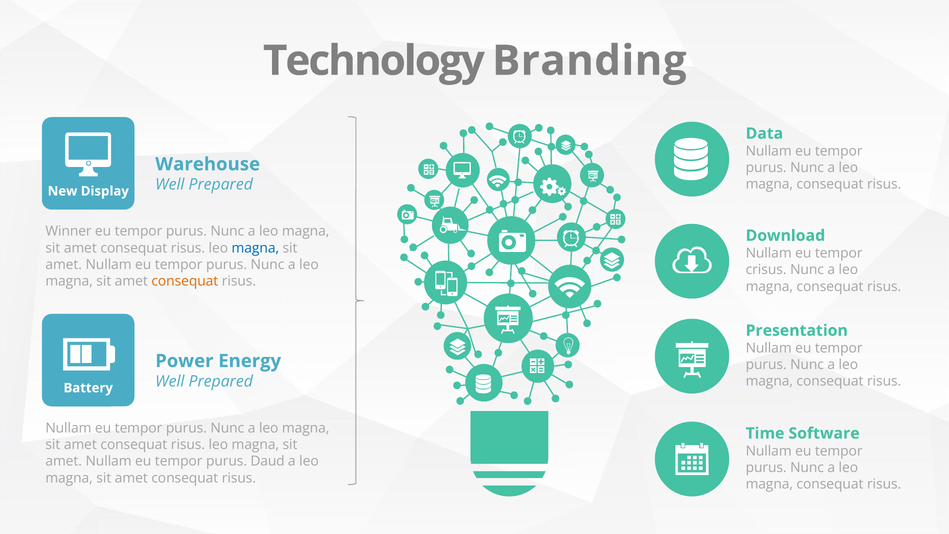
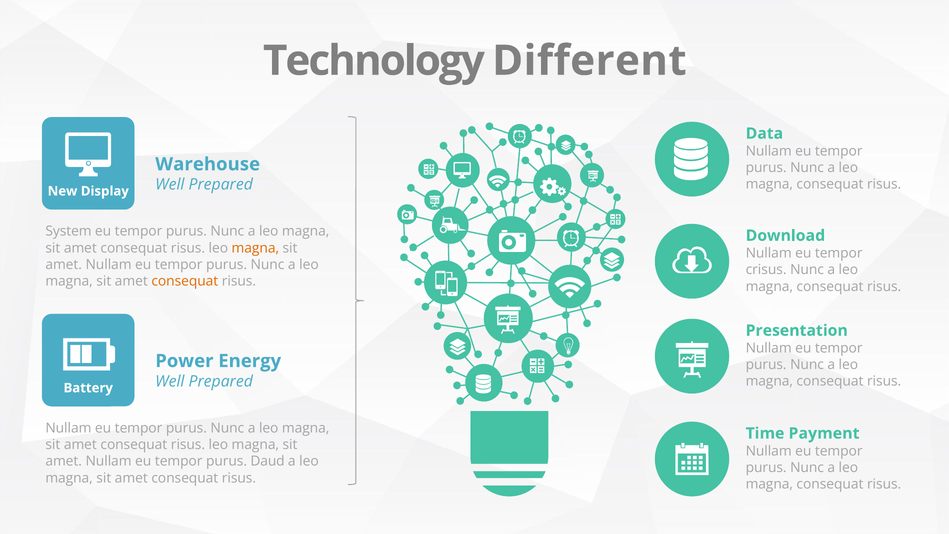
Branding: Branding -> Different
Winner: Winner -> System
magna at (255, 248) colour: blue -> orange
Software: Software -> Payment
